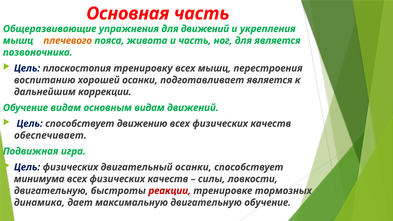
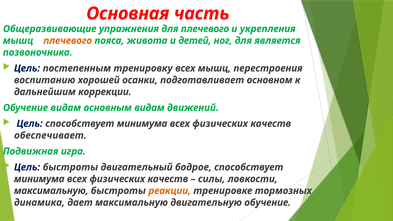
для движений: движений -> плечевого
и часть: часть -> детей
плоскостопия: плоскостопия -> постепенным
подготавливает является: является -> основном
Цель способствует движению: движению -> минимума
Цель физических: физических -> быстроты
двигательный осанки: осанки -> бодрое
двигательную at (51, 191): двигательную -> максимальную
реакции colour: red -> orange
